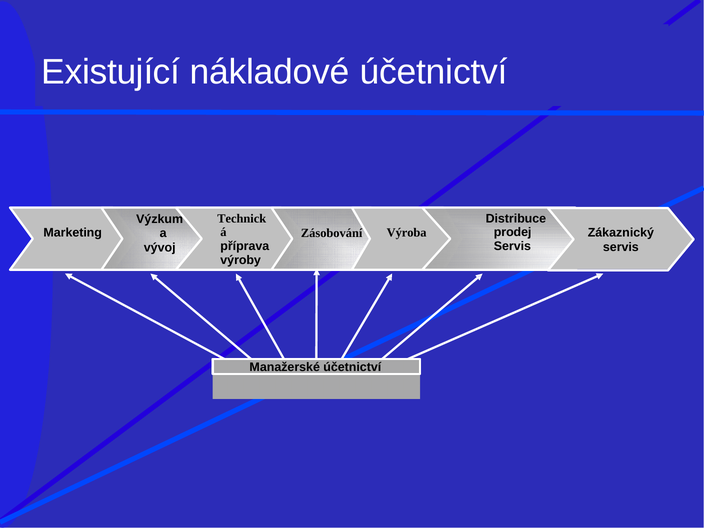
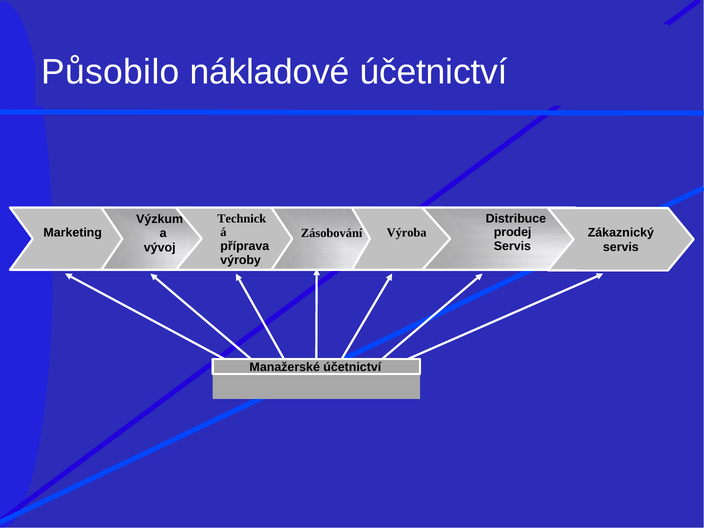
Existující: Existující -> Působilo
